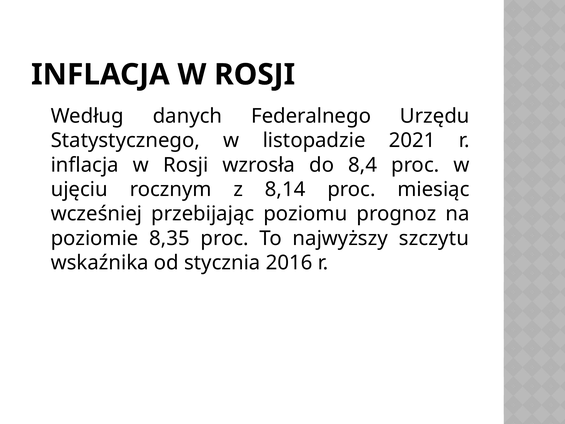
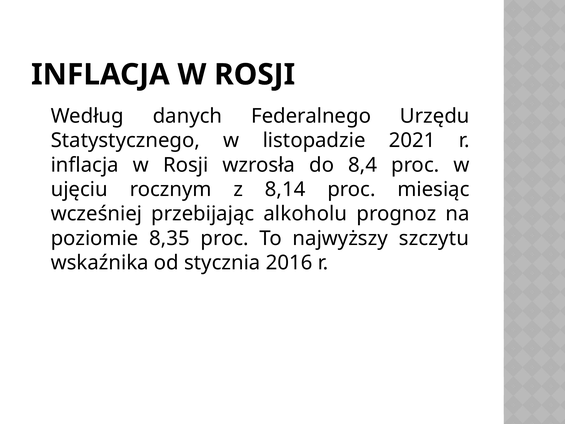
poziomu: poziomu -> alkoholu
